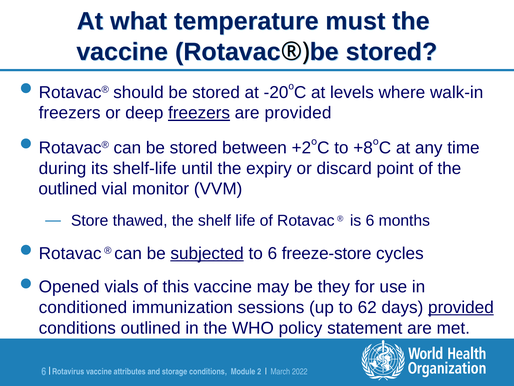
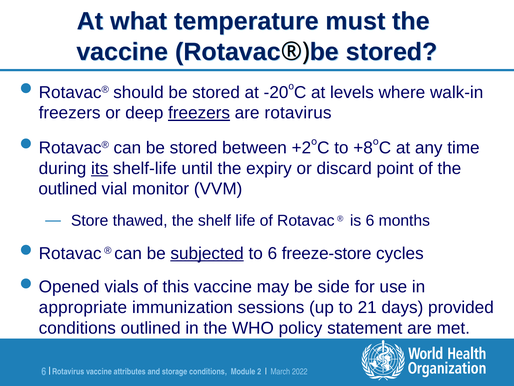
are provided: provided -> rotavirus
its underline: none -> present
they: they -> side
conditioned: conditioned -> appropriate
62: 62 -> 21
provided at (461, 307) underline: present -> none
